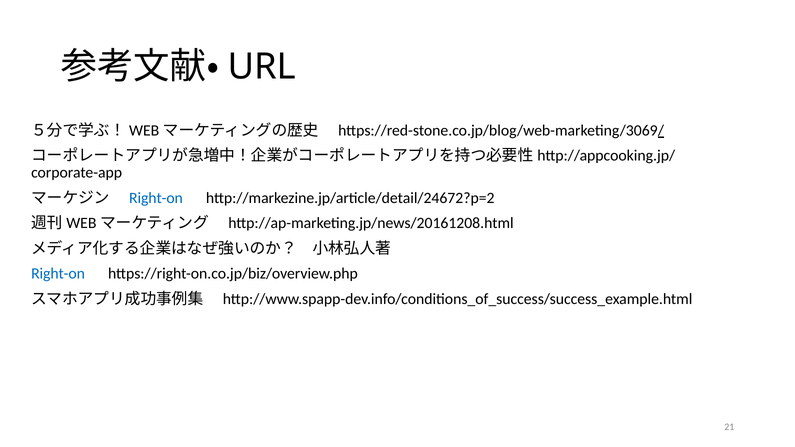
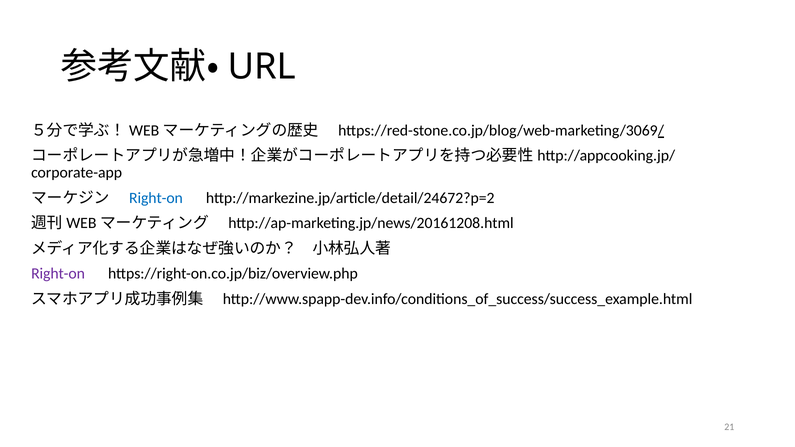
Right-on at (58, 274) colour: blue -> purple
